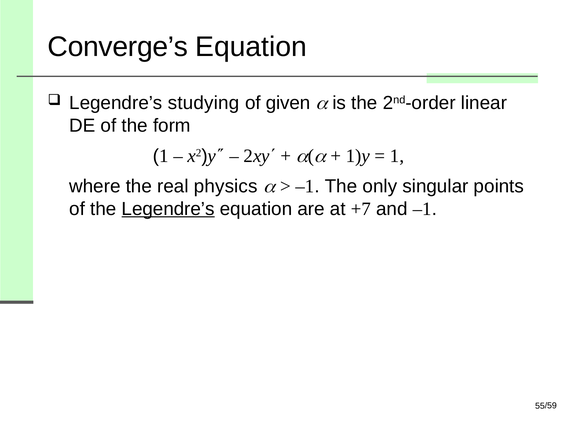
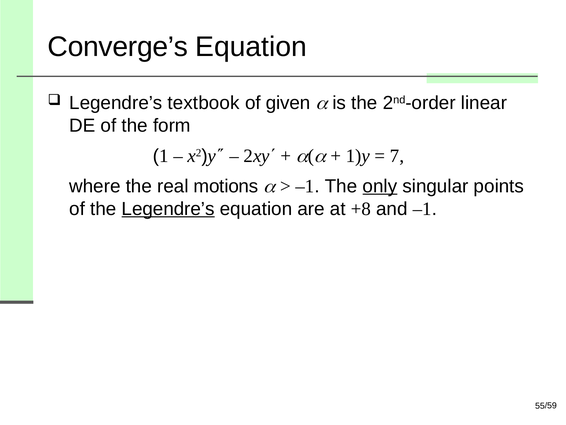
studying: studying -> textbook
1 at (397, 156): 1 -> 7
physics: physics -> motions
only underline: none -> present
+7: +7 -> +8
